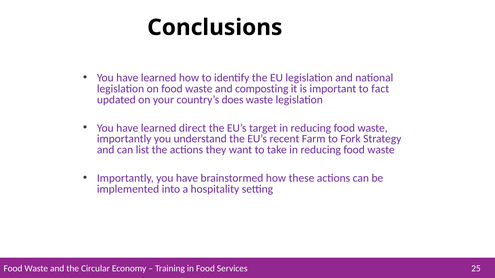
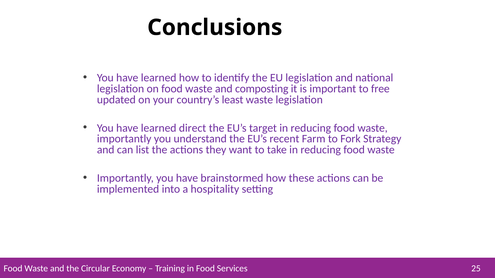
fact: fact -> free
does: does -> least
